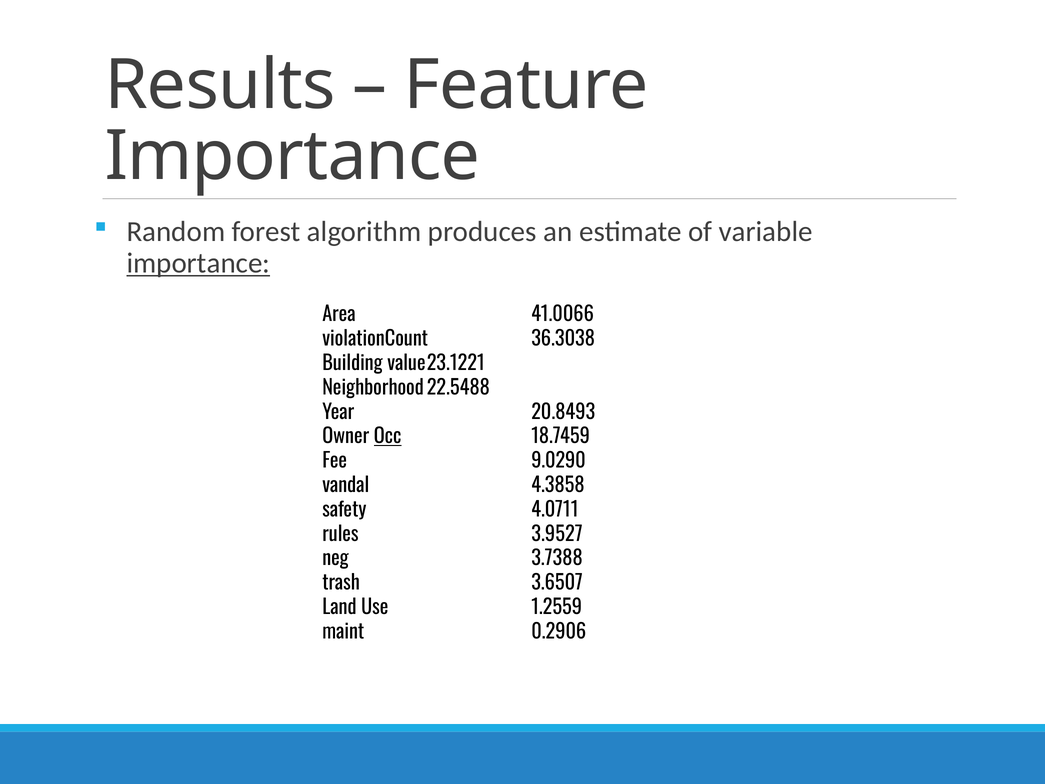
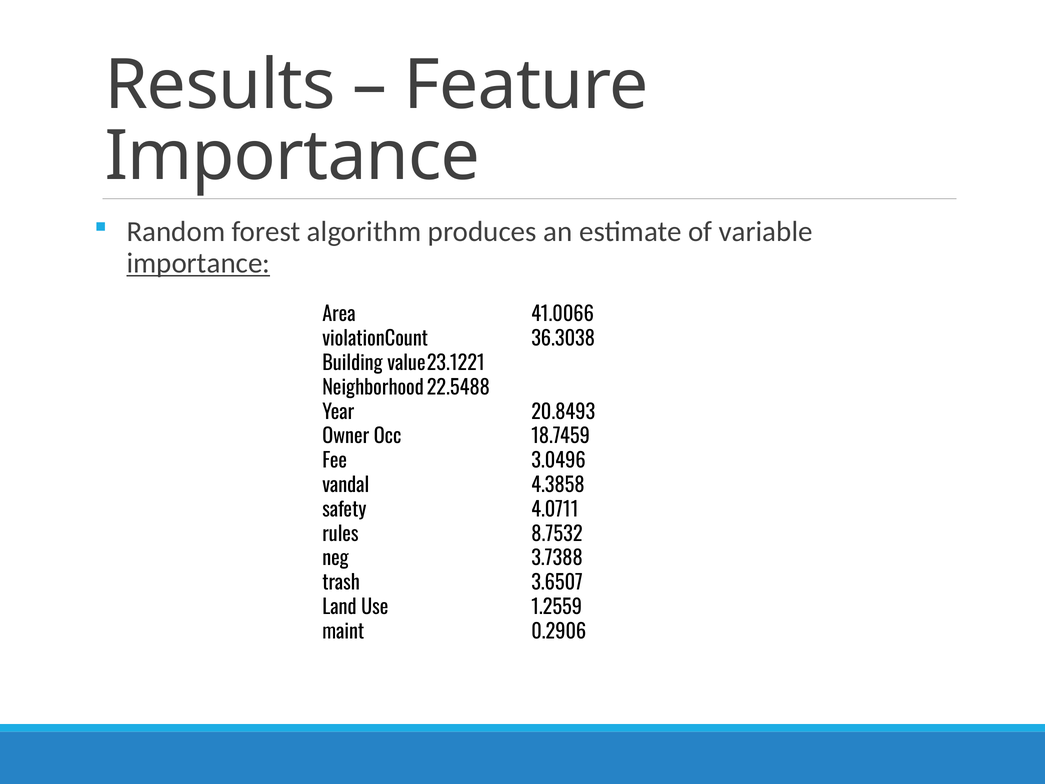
Occ underline: present -> none
9.0290: 9.0290 -> 3.0496
3.9527: 3.9527 -> 8.7532
